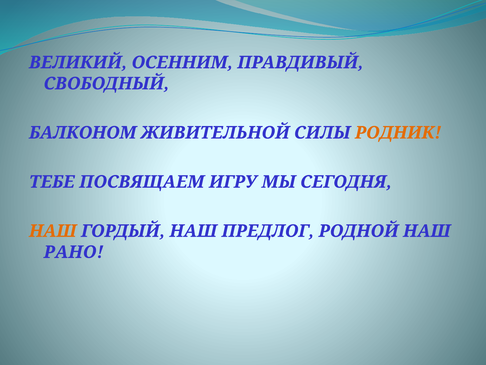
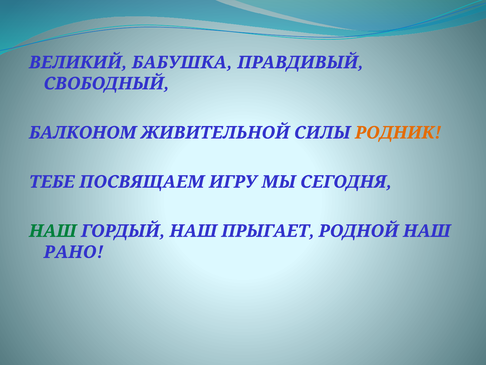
ОСЕННИМ: ОСЕННИМ -> БАБУШКА
НАШ at (53, 231) colour: orange -> green
ПРЕДЛОГ: ПРЕДЛОГ -> ПРЫГАЕТ
